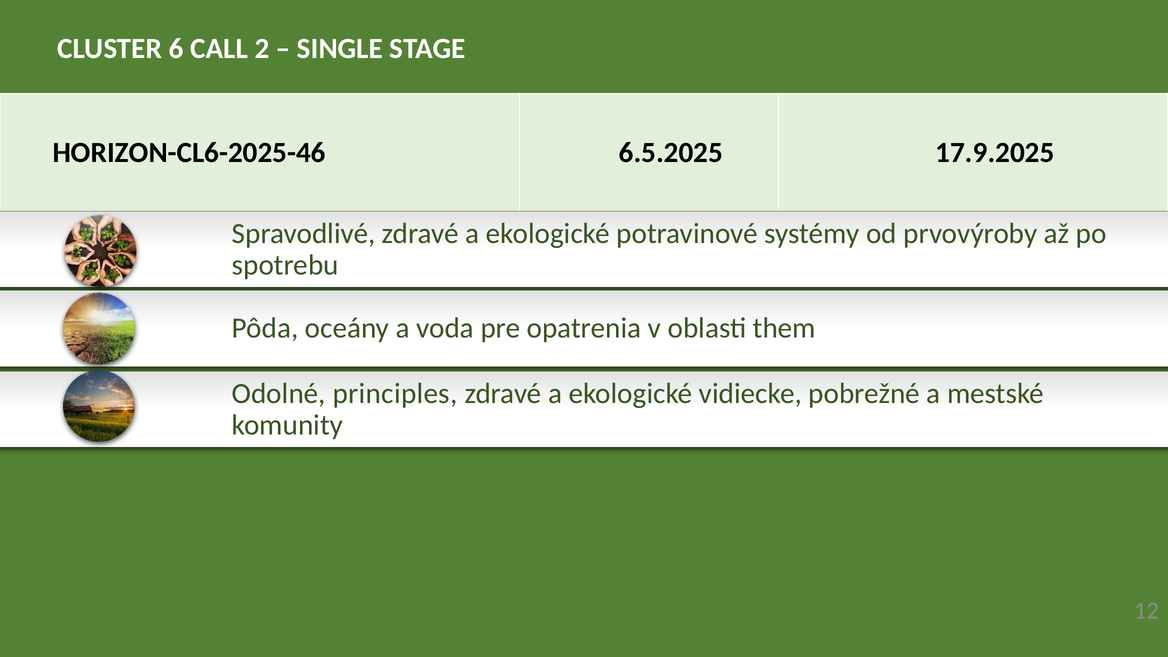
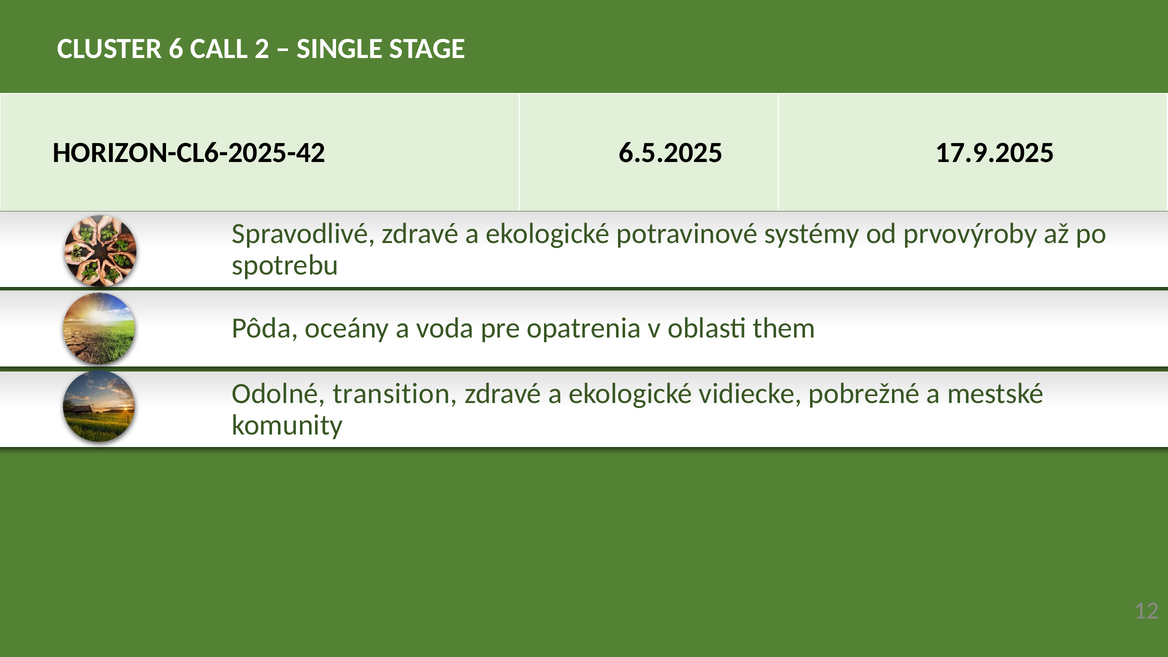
HORIZON-CL6-2025-46: HORIZON-CL6-2025-46 -> HORIZON-CL6-2025-42
principles: principles -> transition
